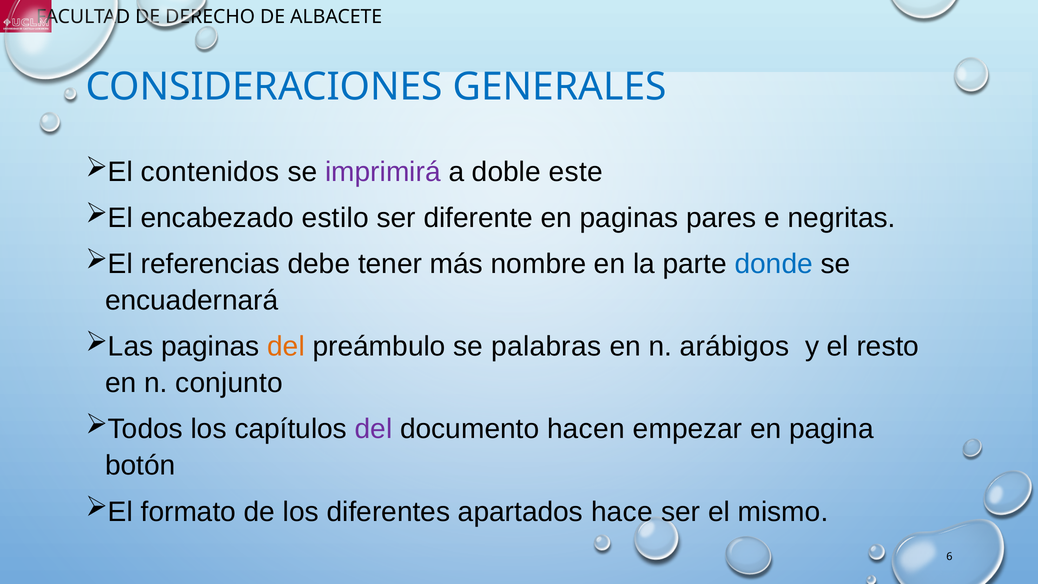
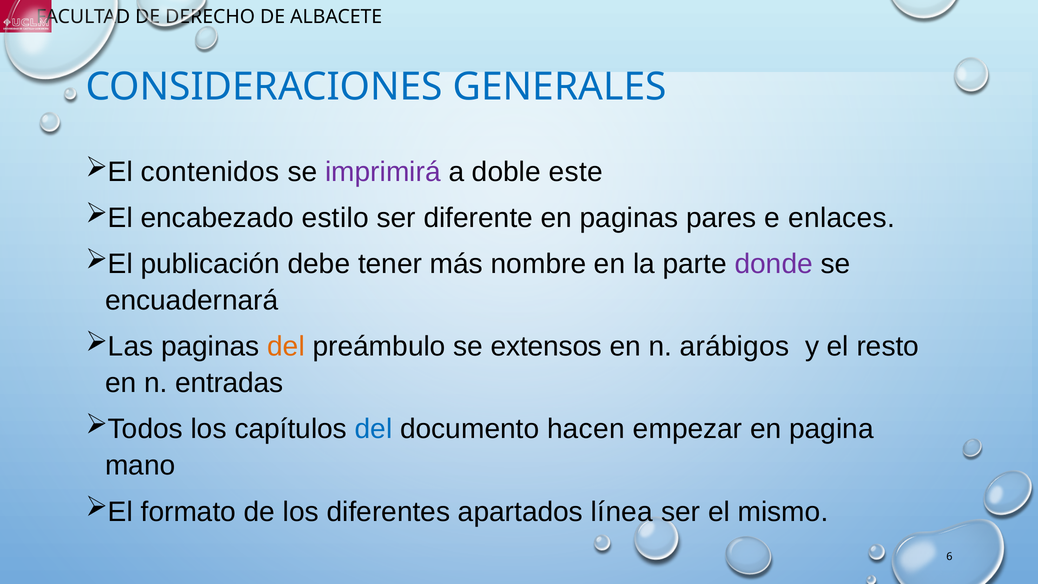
negritas: negritas -> enlaces
referencias: referencias -> publicación
donde colour: blue -> purple
palabras: palabras -> extensos
conjunto: conjunto -> entradas
del at (374, 429) colour: purple -> blue
botón: botón -> mano
hace: hace -> línea
